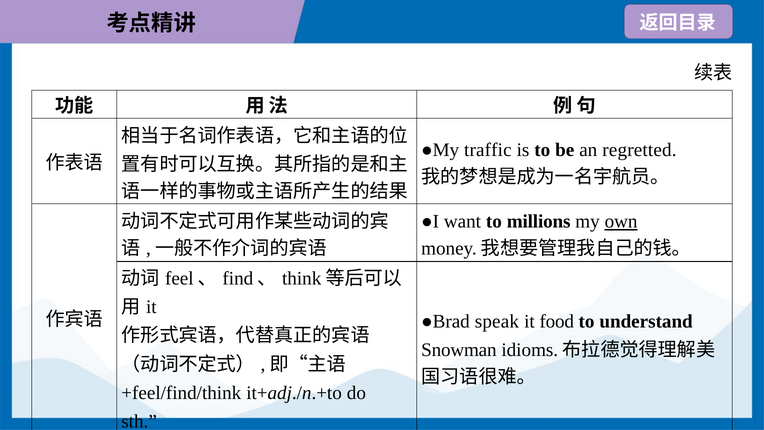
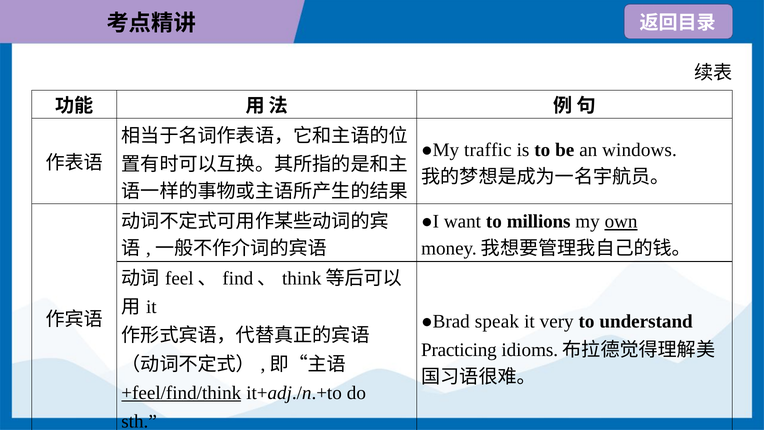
regretted: regretted -> windows
food: food -> very
Snowman: Snowman -> Practicing
+feel/find/think underline: none -> present
